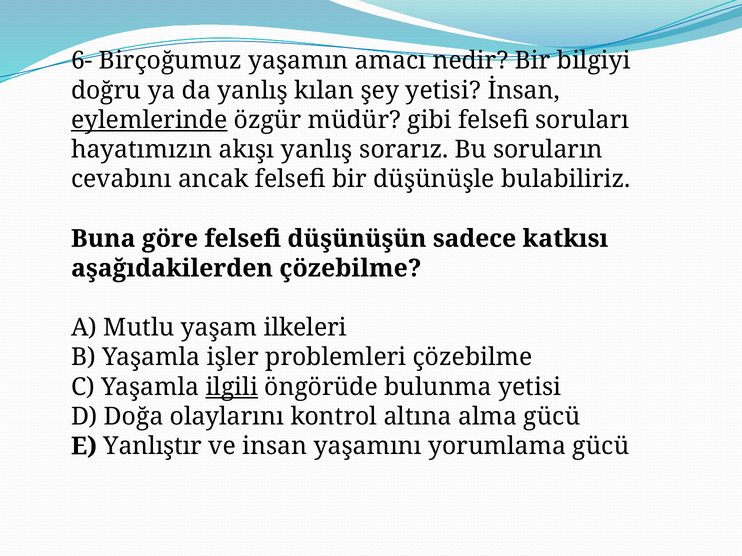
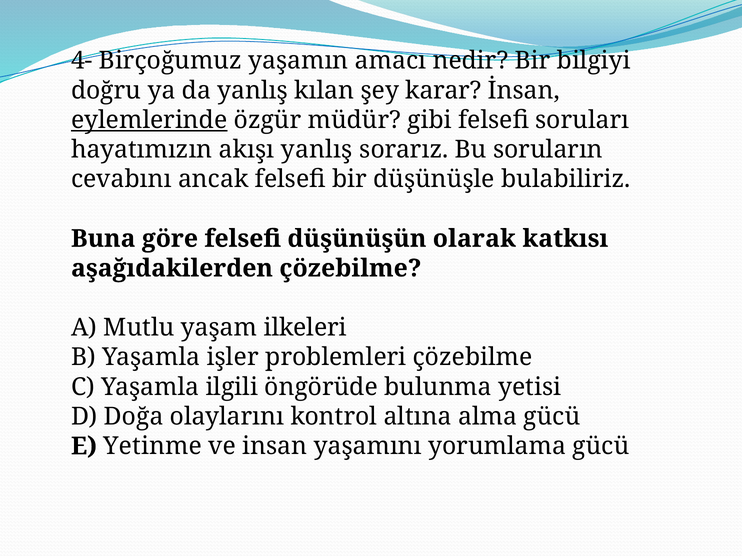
6-: 6- -> 4-
şey yetisi: yetisi -> karar
sadece: sadece -> olarak
ilgili underline: present -> none
Yanlıştır: Yanlıştır -> Yetinme
